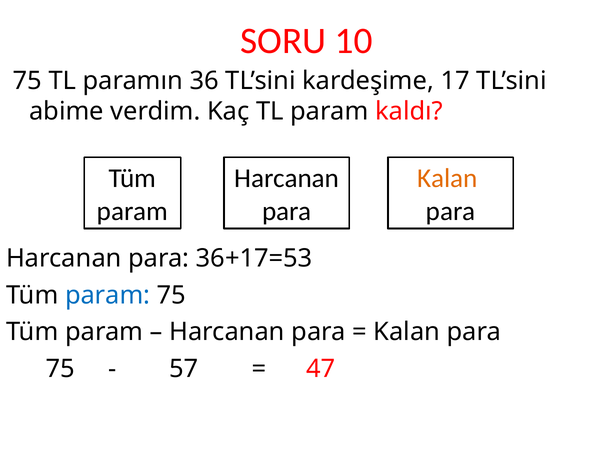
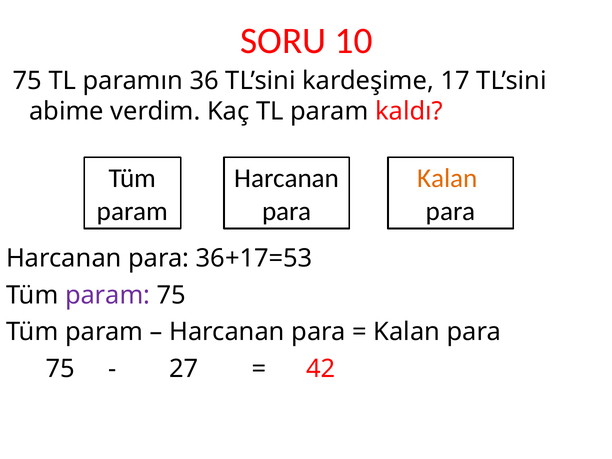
param at (108, 295) colour: blue -> purple
57: 57 -> 27
47: 47 -> 42
